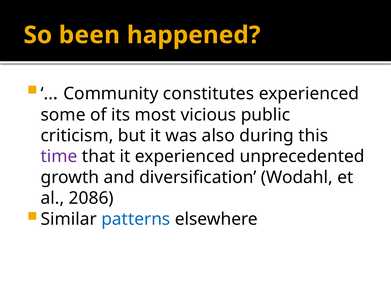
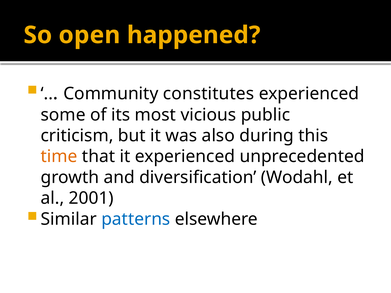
been: been -> open
time colour: purple -> orange
2086: 2086 -> 2001
